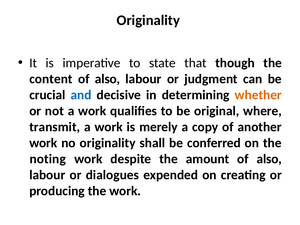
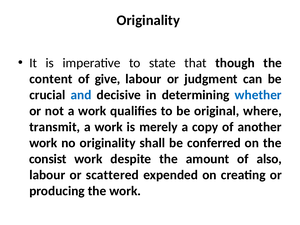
also at (108, 79): also -> give
whether colour: orange -> blue
noting: noting -> consist
dialogues: dialogues -> scattered
